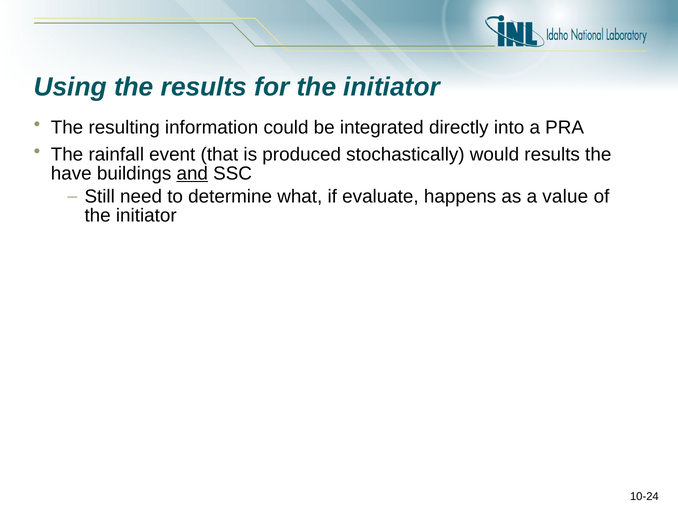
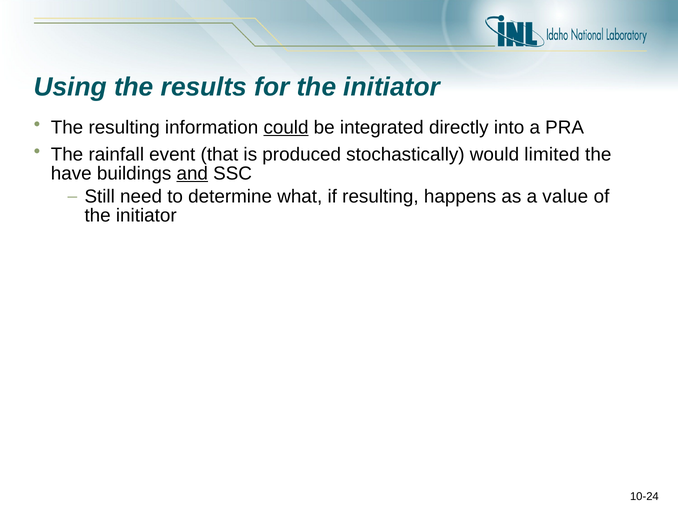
could underline: none -> present
would results: results -> limited
if evaluate: evaluate -> resulting
